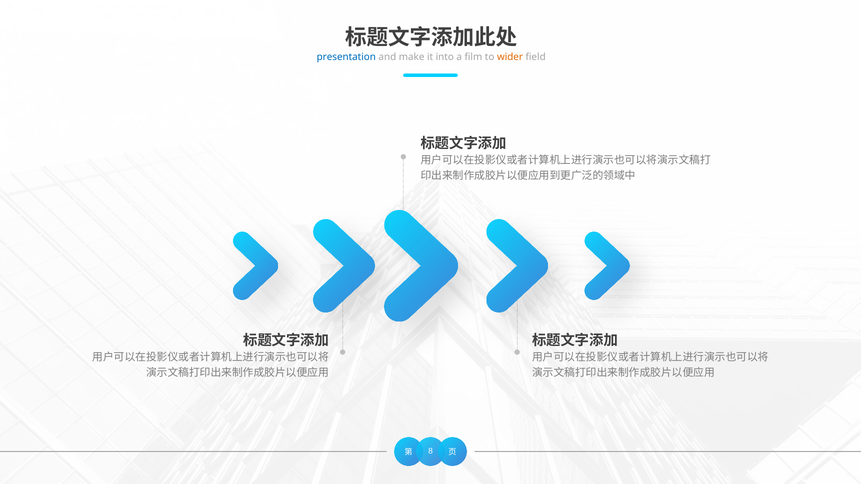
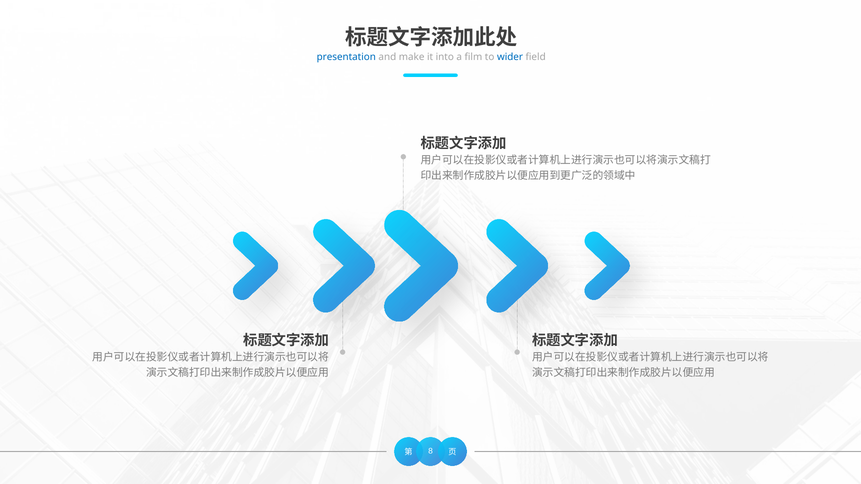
wider colour: orange -> blue
